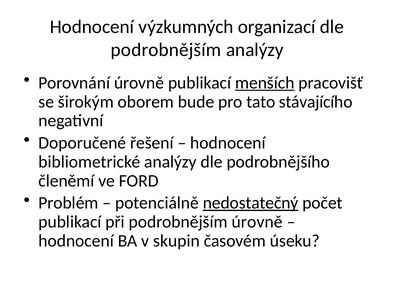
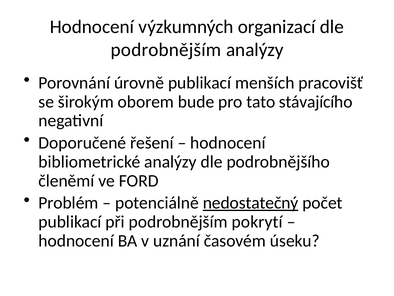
menších underline: present -> none
podrobnějším úrovně: úrovně -> pokrytí
skupin: skupin -> uznání
